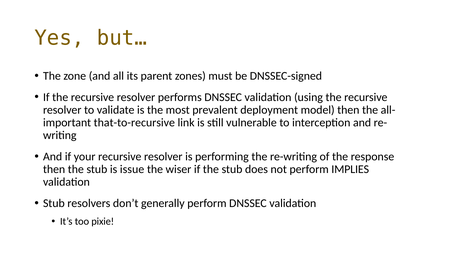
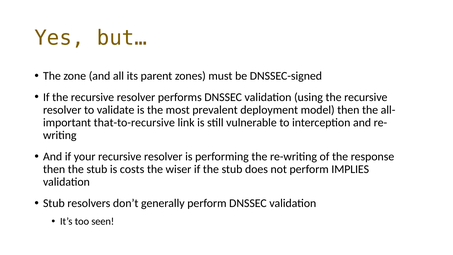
issue: issue -> costs
pixie: pixie -> seen
